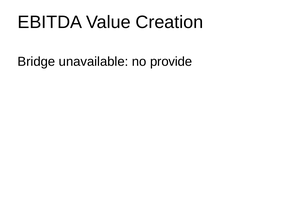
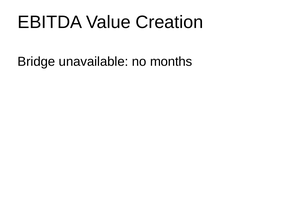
provide: provide -> months
